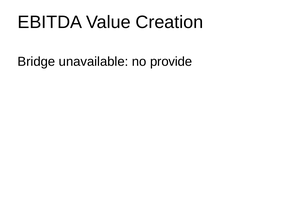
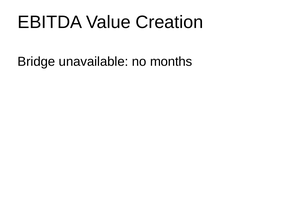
provide: provide -> months
